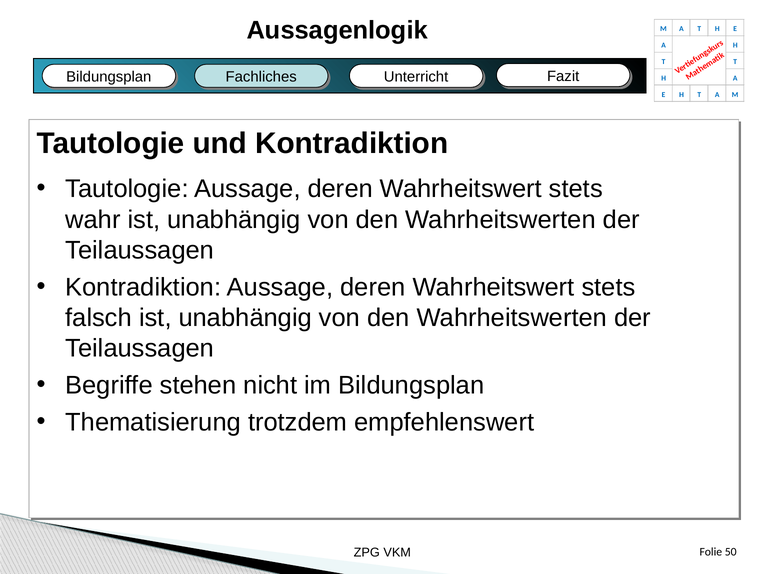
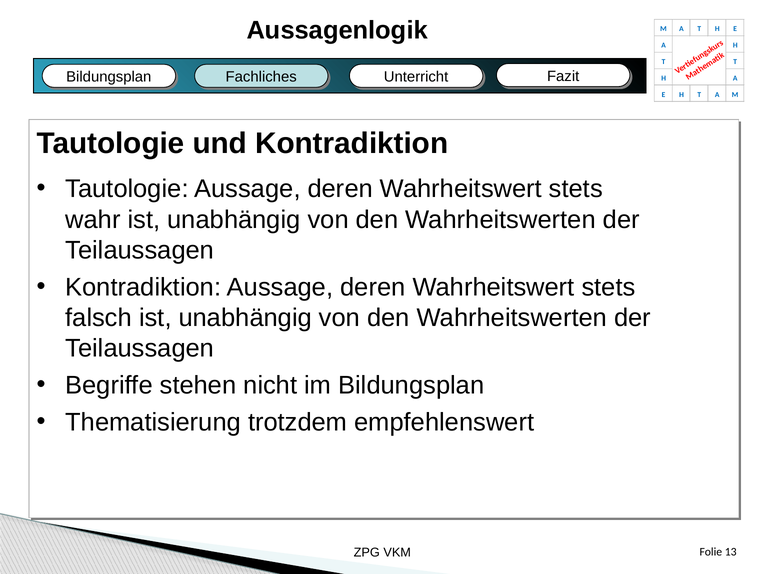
50: 50 -> 13
